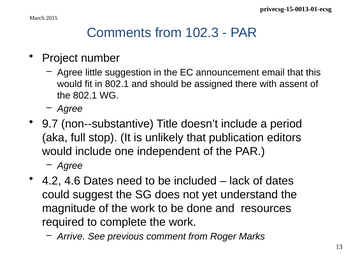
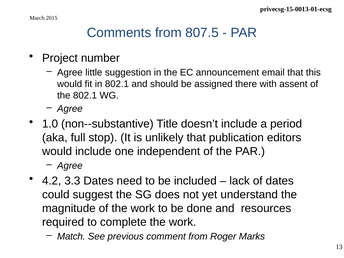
102.3: 102.3 -> 807.5
9.7: 9.7 -> 1.0
4.6: 4.6 -> 3.3
Arrive: Arrive -> Match
